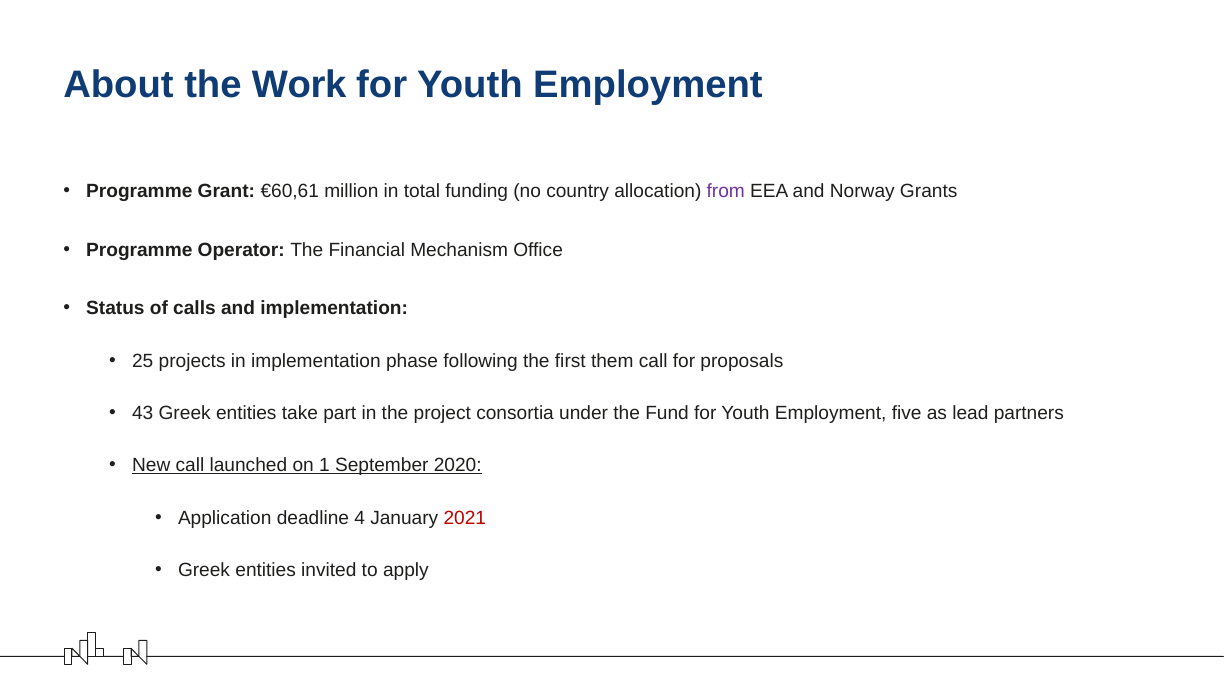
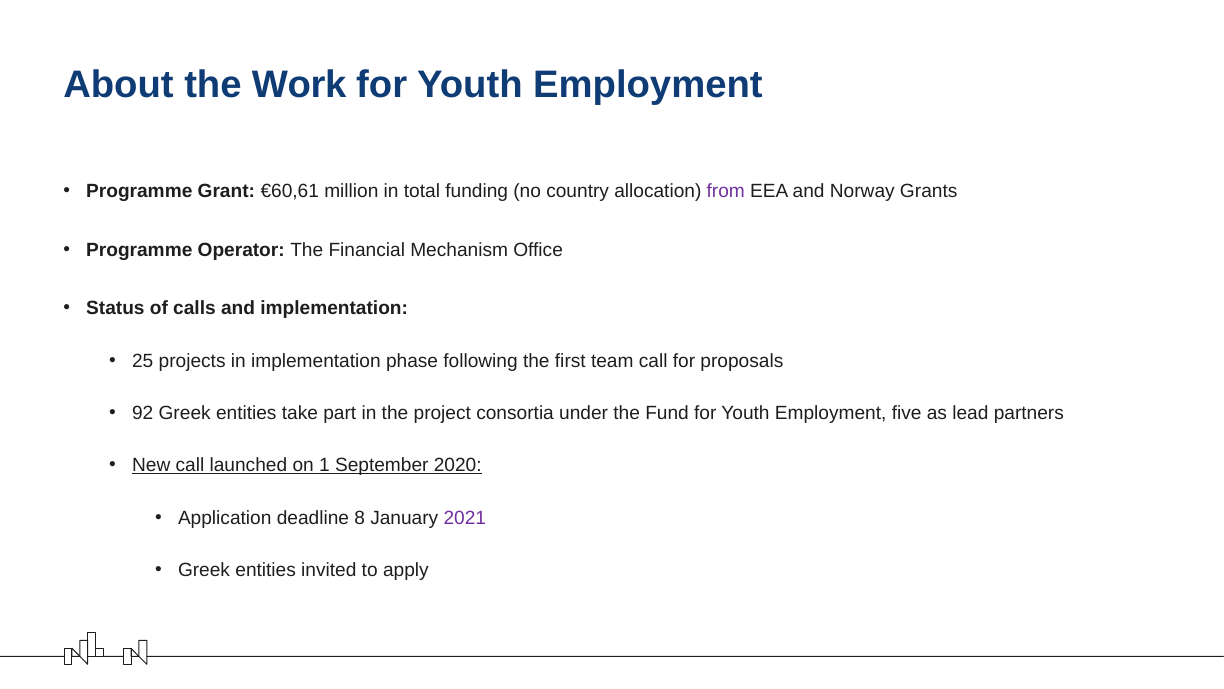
them: them -> team
43: 43 -> 92
4: 4 -> 8
2021 colour: red -> purple
